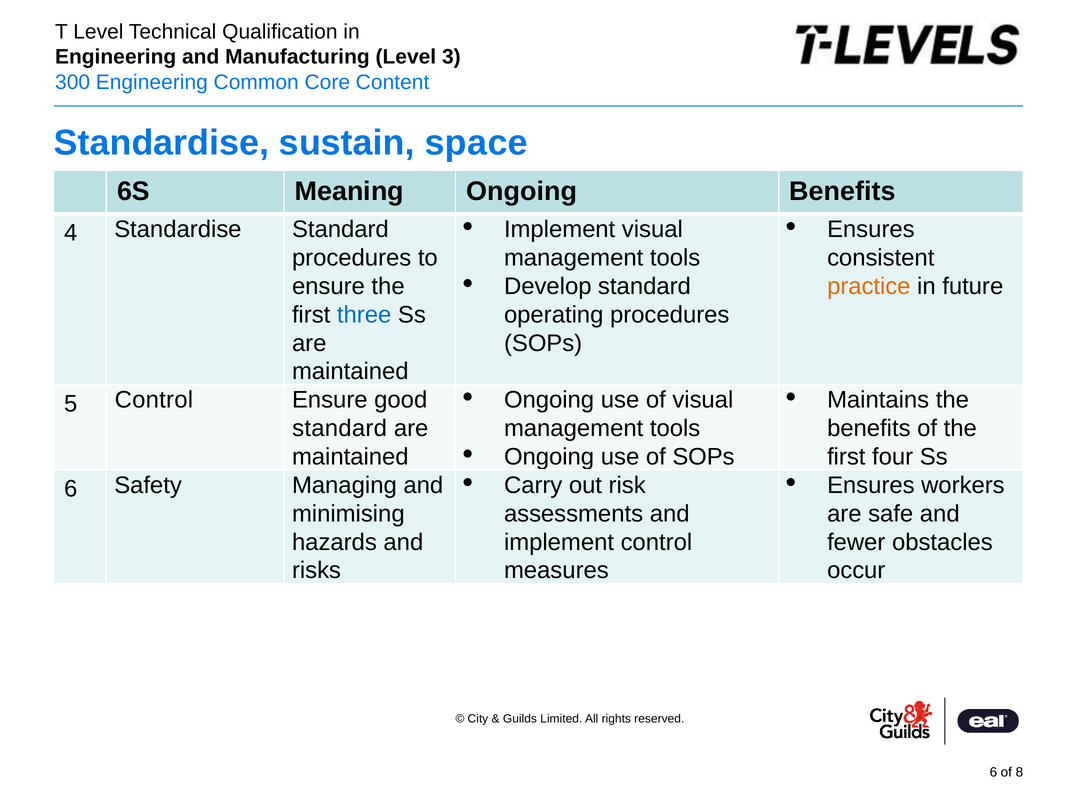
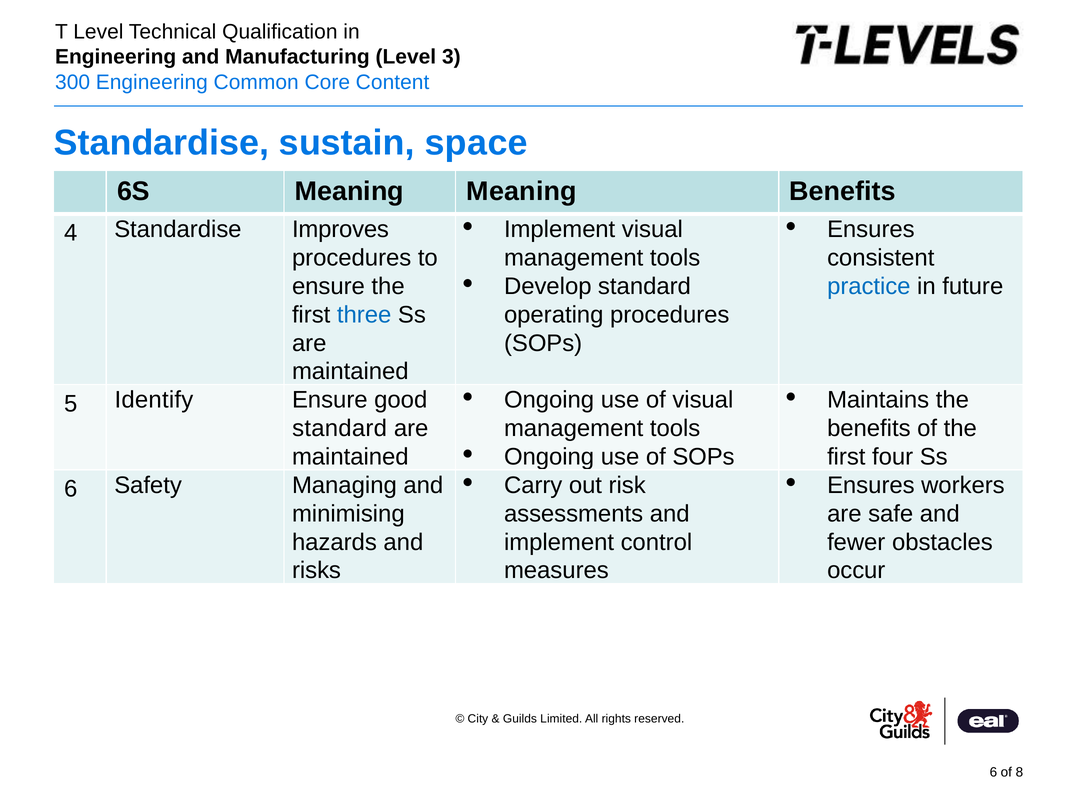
Meaning Ongoing: Ongoing -> Meaning
Standardise Standard: Standard -> Improves
practice colour: orange -> blue
5 Control: Control -> Identify
